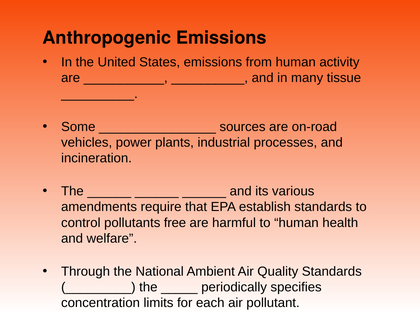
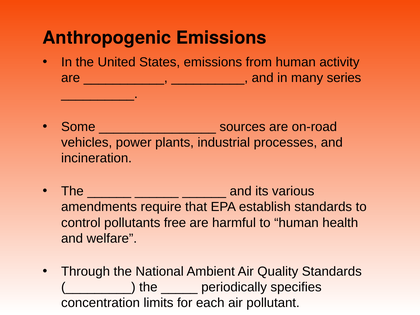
tissue: tissue -> series
